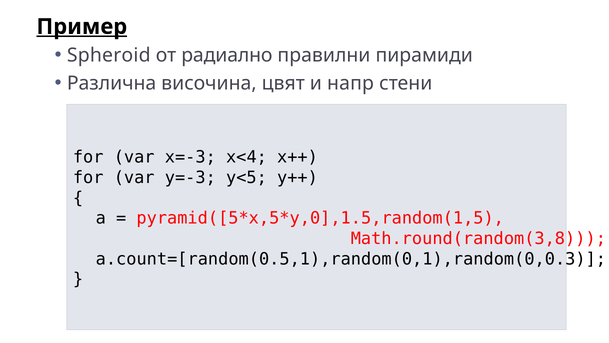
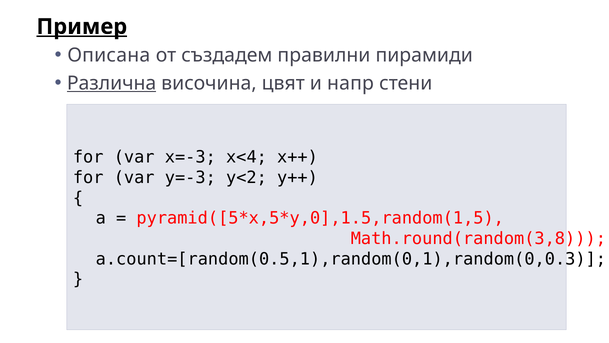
Spheroid: Spheroid -> Описана
радиално: радиално -> създадем
Различна underline: none -> present
y<5: y<5 -> y<2
